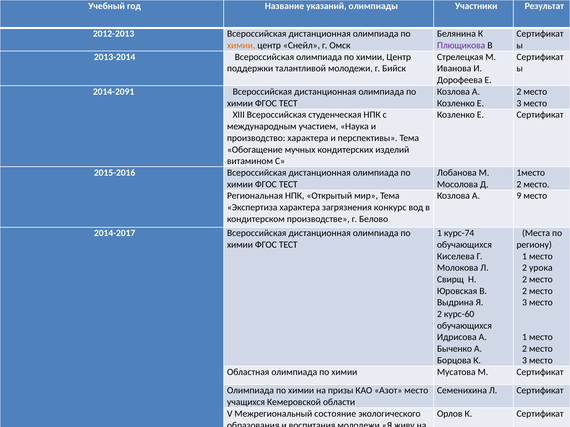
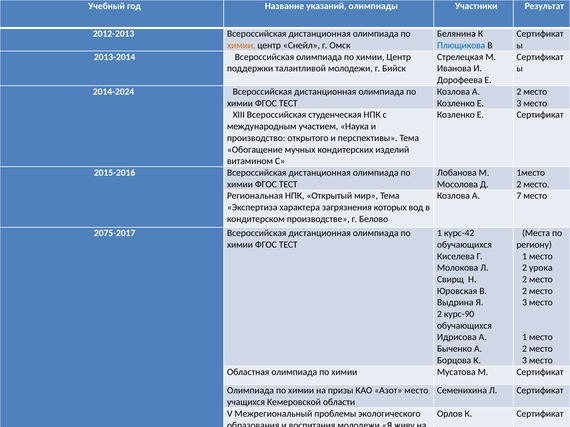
Плющикова colour: purple -> blue
2014-2091: 2014-2091 -> 2014-2024
производство характера: характера -> открытого
9: 9 -> 7
конкурс: конкурс -> которых
2014-2017: 2014-2017 -> 2075-2017
курс-74: курс-74 -> курс-42
курс-60: курс-60 -> курс-90
Межрегиональный состояние: состояние -> проблемы
